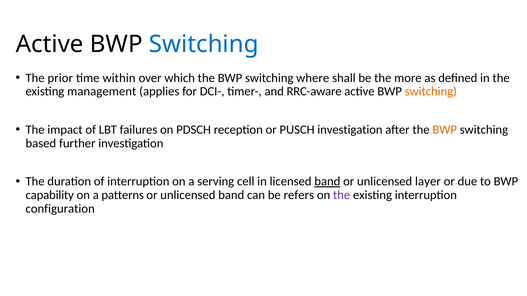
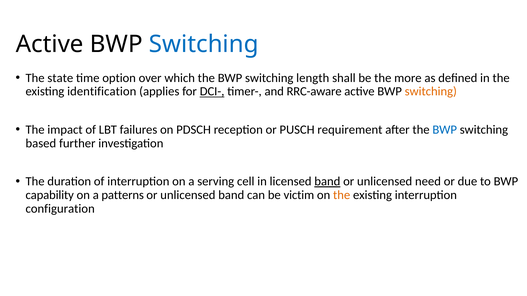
prior: prior -> state
within: within -> option
where: where -> length
management: management -> identification
DCI- underline: none -> present
PUSCH investigation: investigation -> requirement
BWP at (445, 130) colour: orange -> blue
layer: layer -> need
refers: refers -> victim
the at (342, 195) colour: purple -> orange
